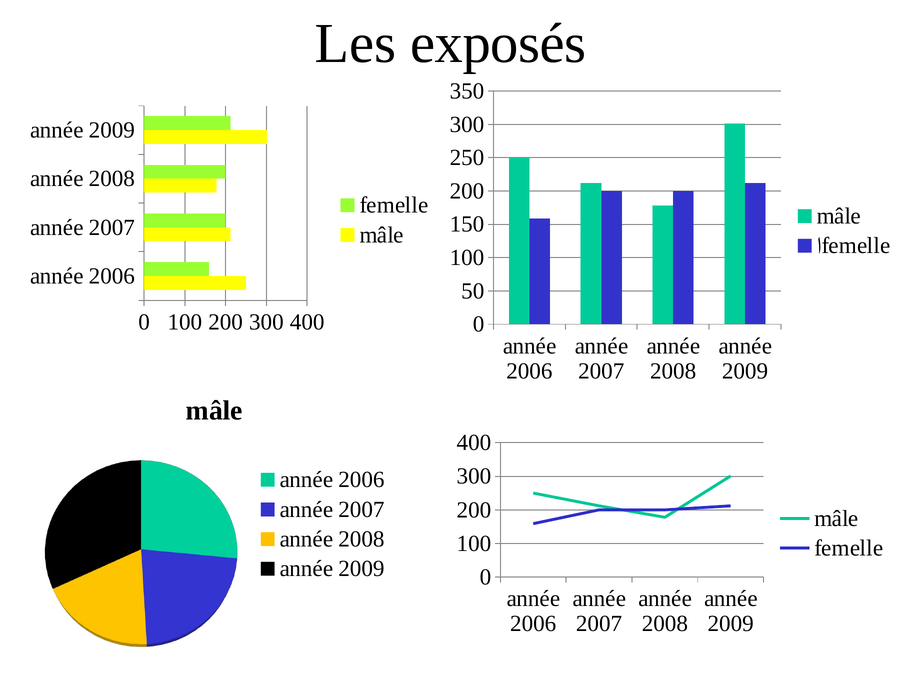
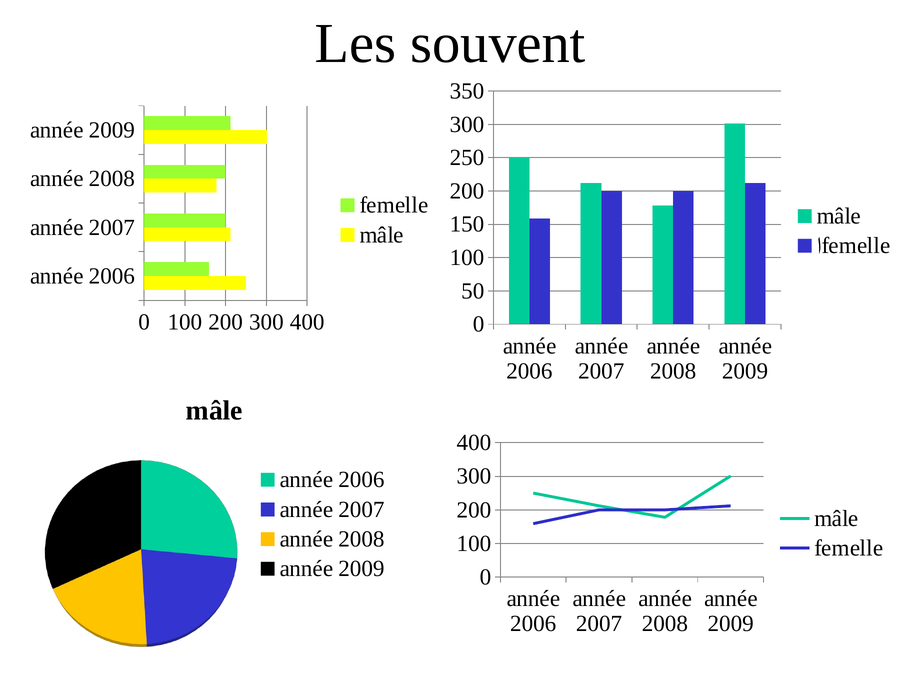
exposés: exposés -> souvent
